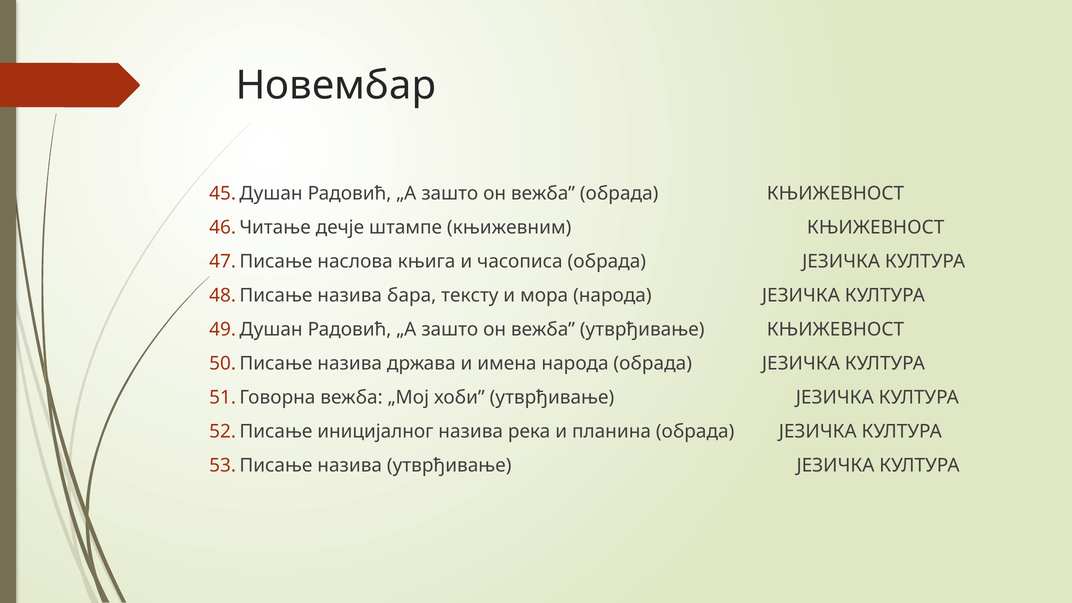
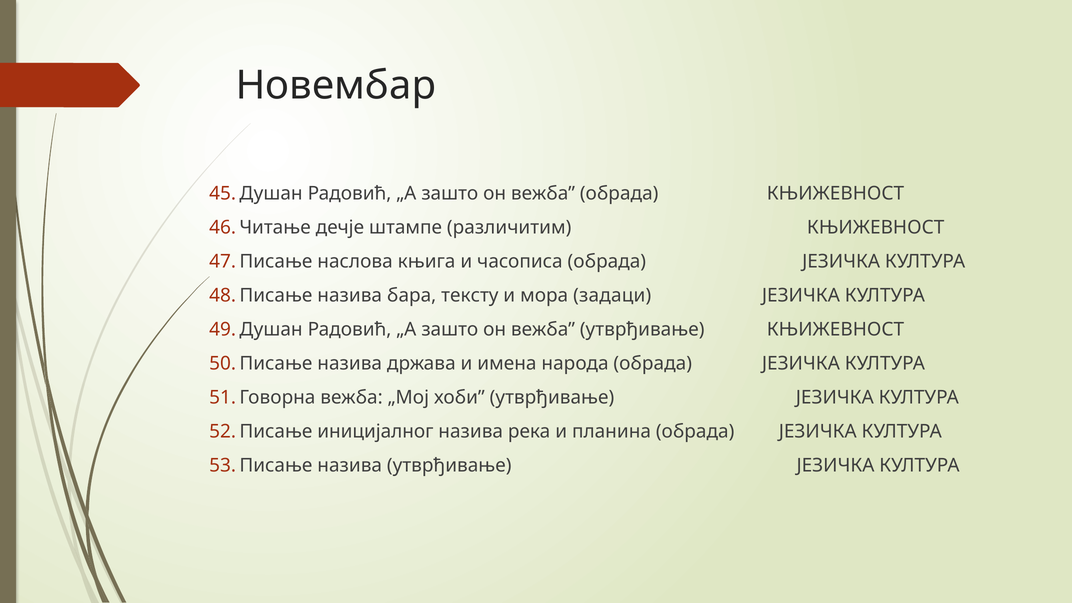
књижевним: књижевним -> различитим
мора народа: народа -> задаци
